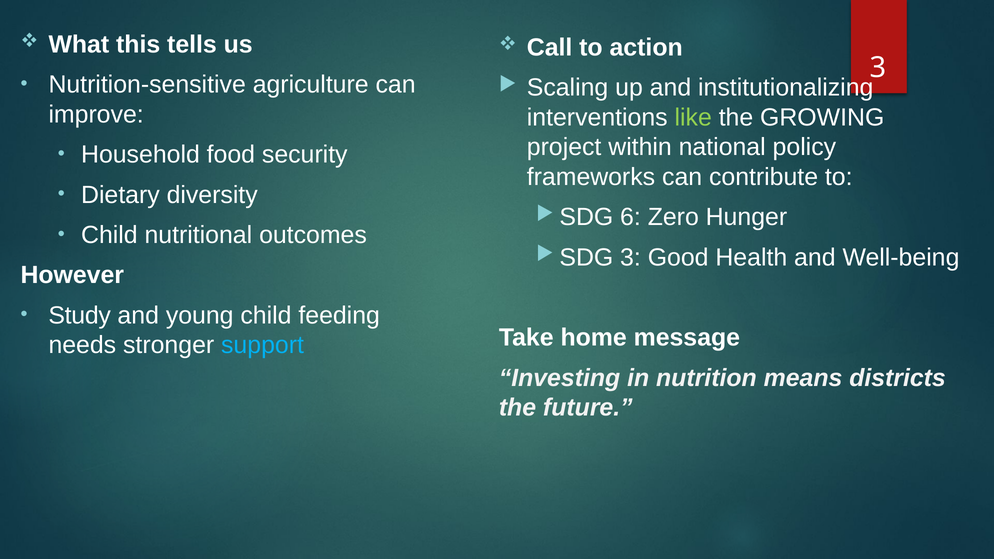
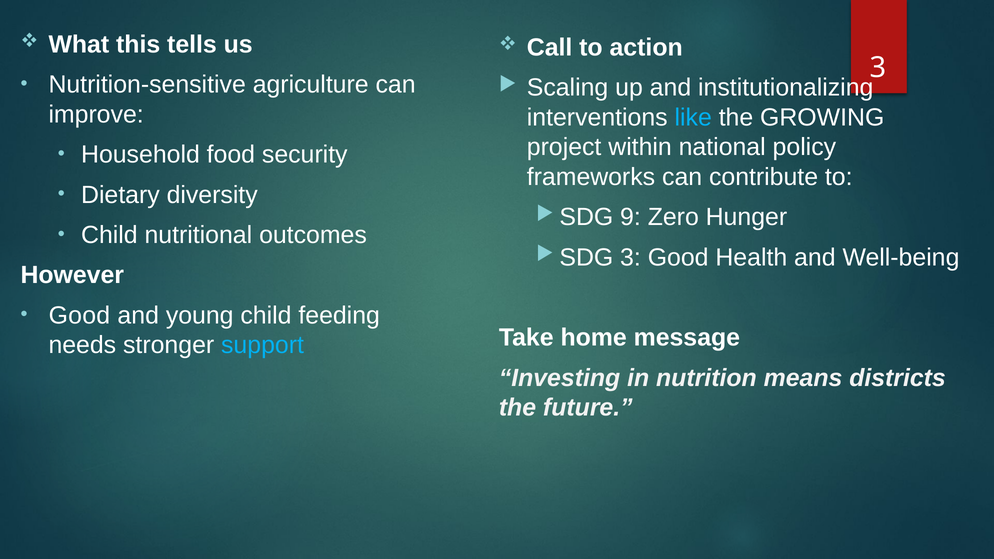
like colour: light green -> light blue
6: 6 -> 9
Study at (80, 315): Study -> Good
